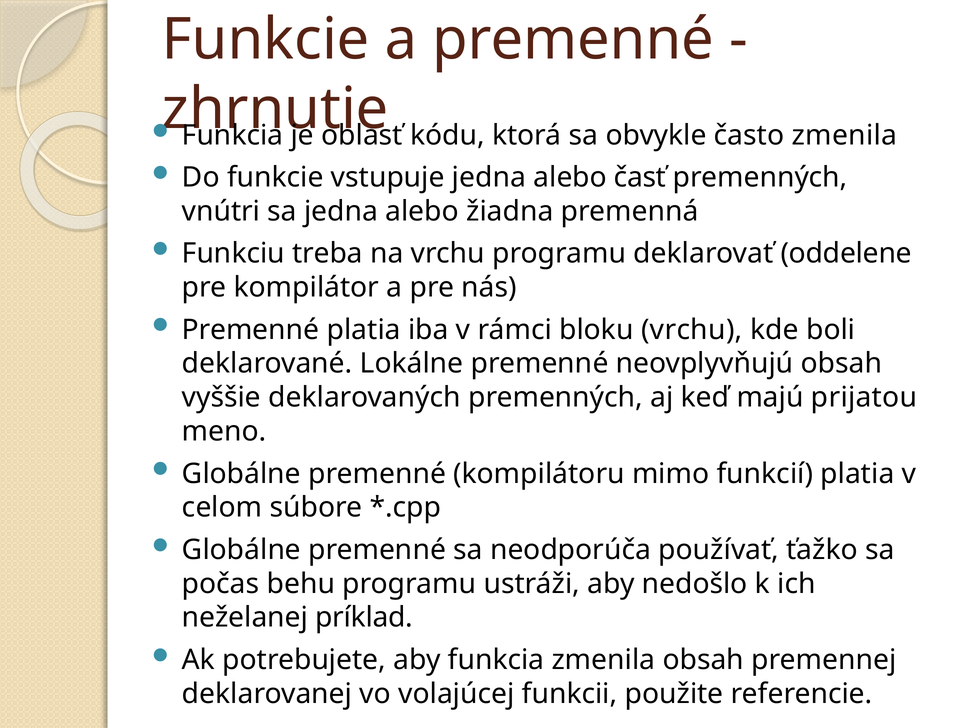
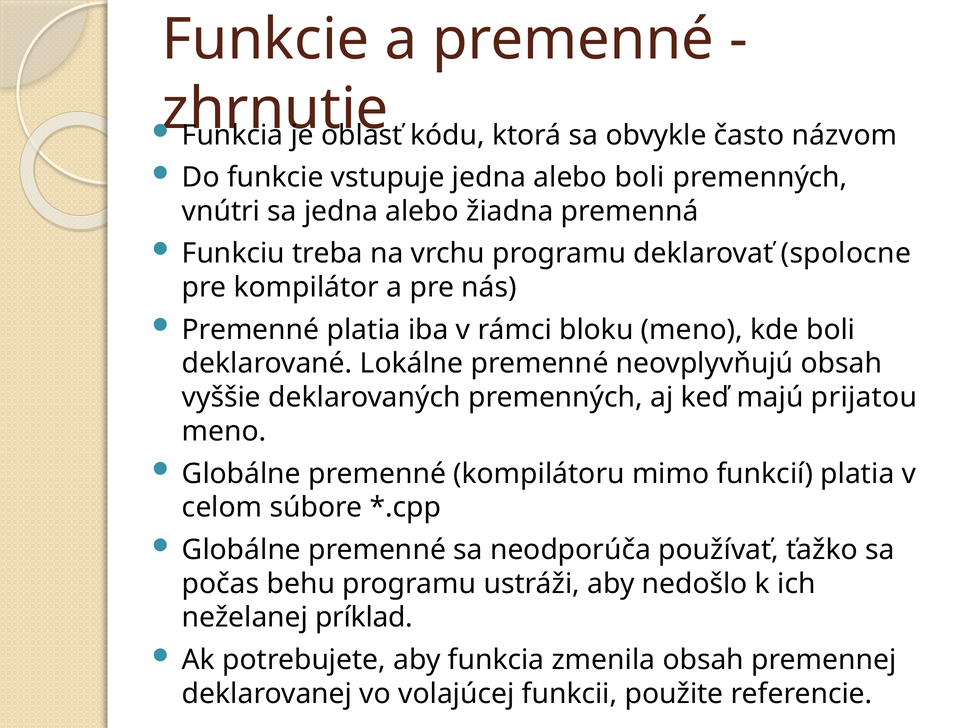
často zmenila: zmenila -> názvom
alebo časť: časť -> boli
oddelene: oddelene -> spolocne
bloku vrchu: vrchu -> meno
